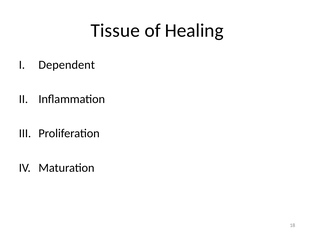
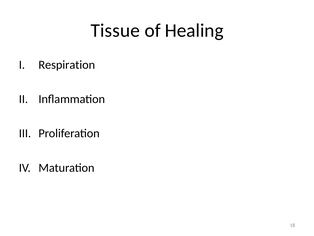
Dependent: Dependent -> Respiration
